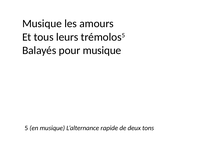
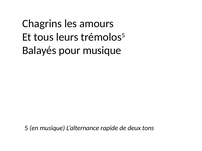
Musique at (42, 24): Musique -> Chagrins
